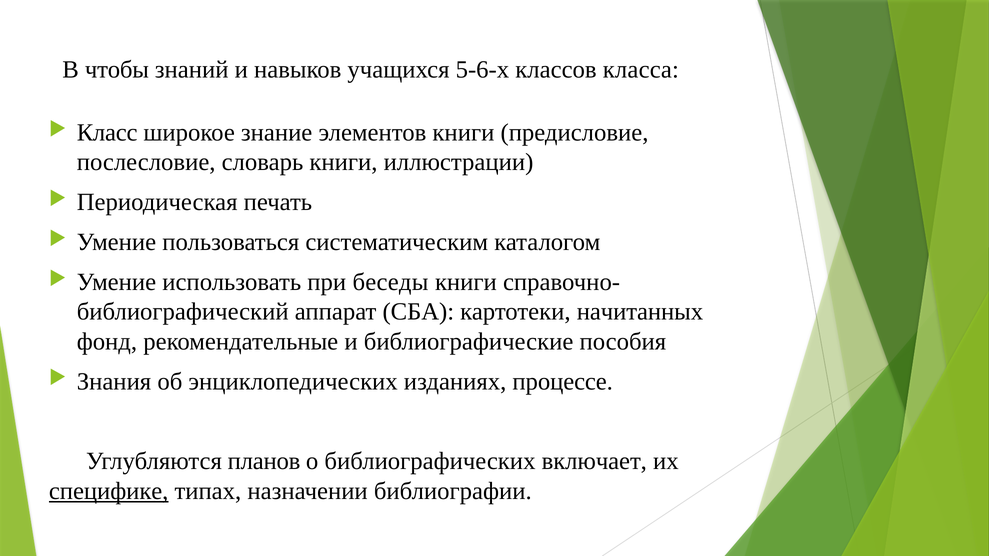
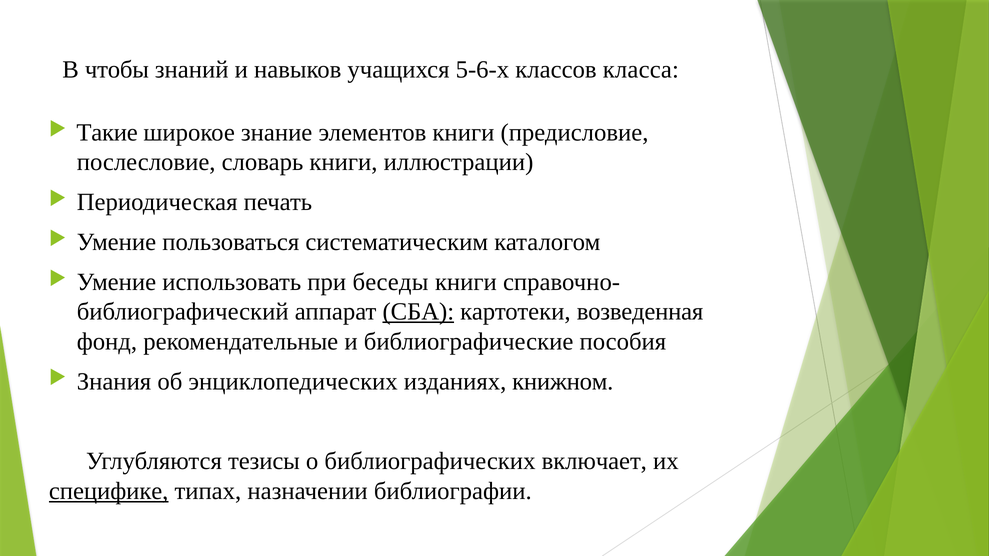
Класс: Класс -> Такие
СБА underline: none -> present
начитанных: начитанных -> возведенная
процессе: процессе -> книжном
планов: планов -> тезисы
